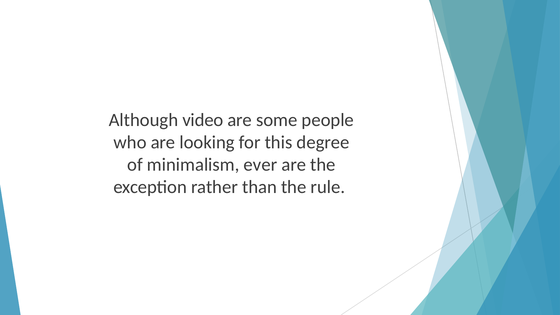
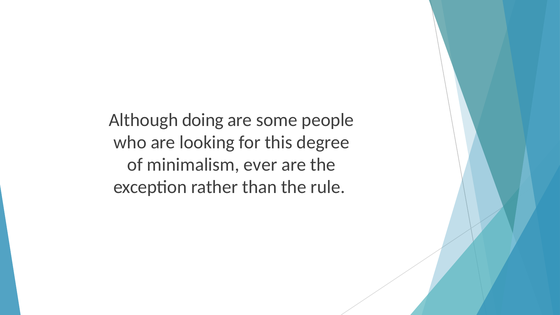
video: video -> doing
